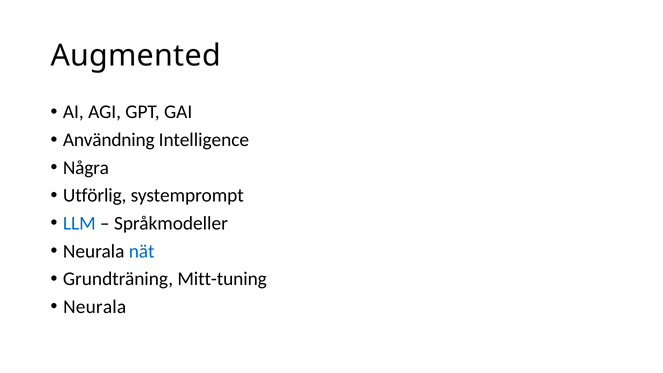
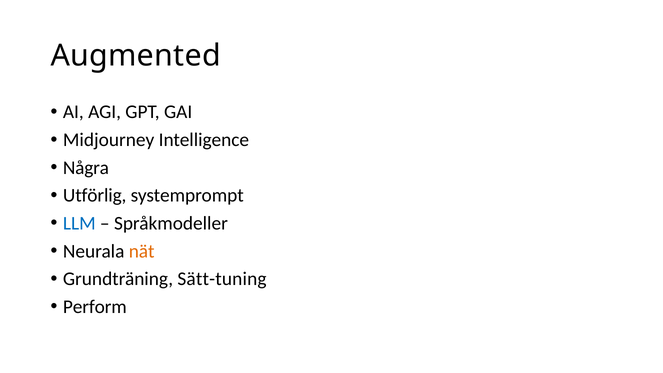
Användning: Användning -> Midjourney
nät colour: blue -> orange
Mitt-tuning: Mitt-tuning -> Sätt-tuning
Neurala at (95, 307): Neurala -> Perform
